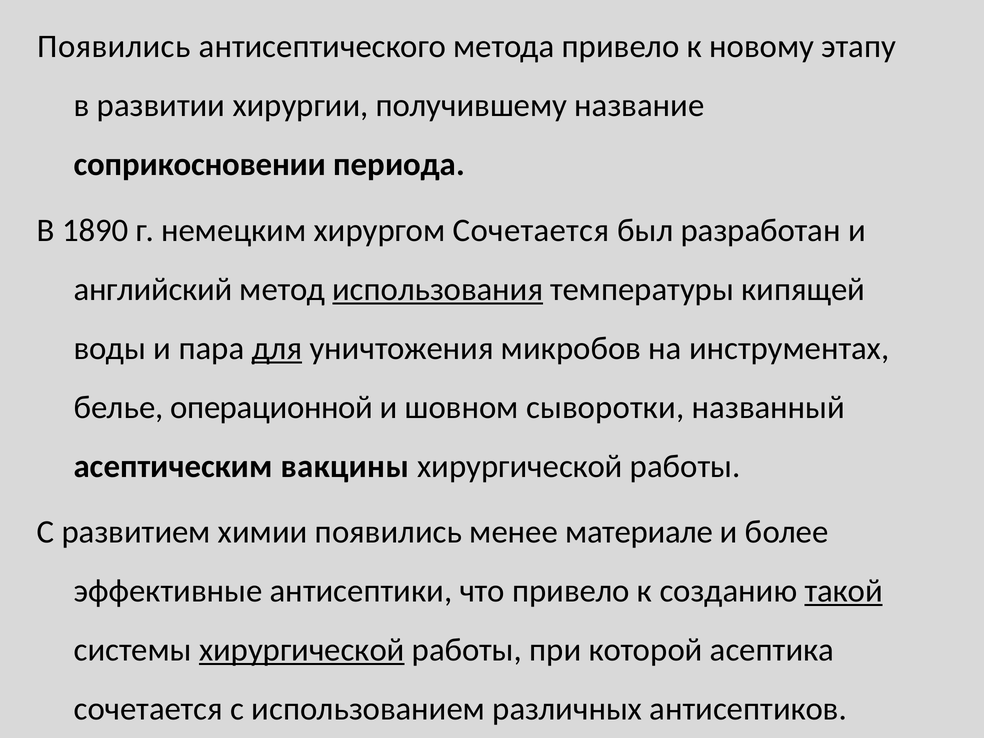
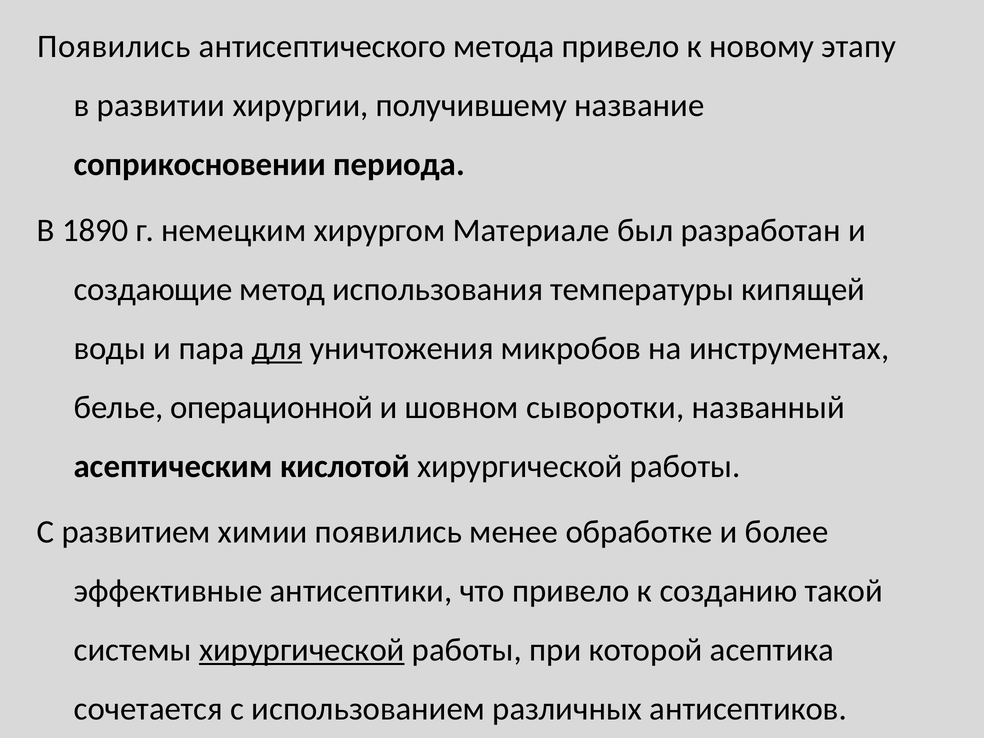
хирургом Сочетается: Сочетается -> Материале
английский: английский -> создающие
использования underline: present -> none
вакцины: вакцины -> кислотой
материале: материале -> обработке
такой underline: present -> none
